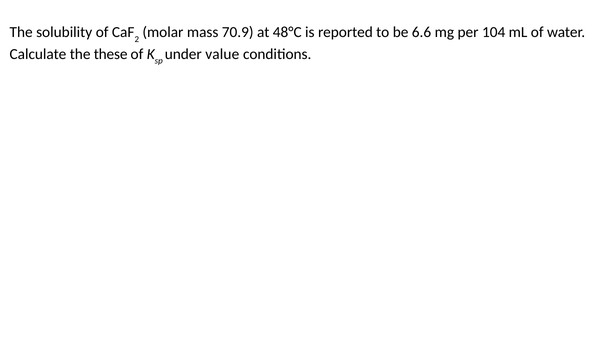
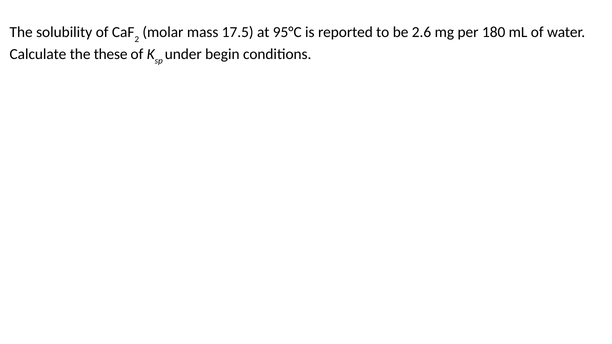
70.9: 70.9 -> 17.5
48°C: 48°C -> 95°C
6.6: 6.6 -> 2.6
104: 104 -> 180
value: value -> begin
